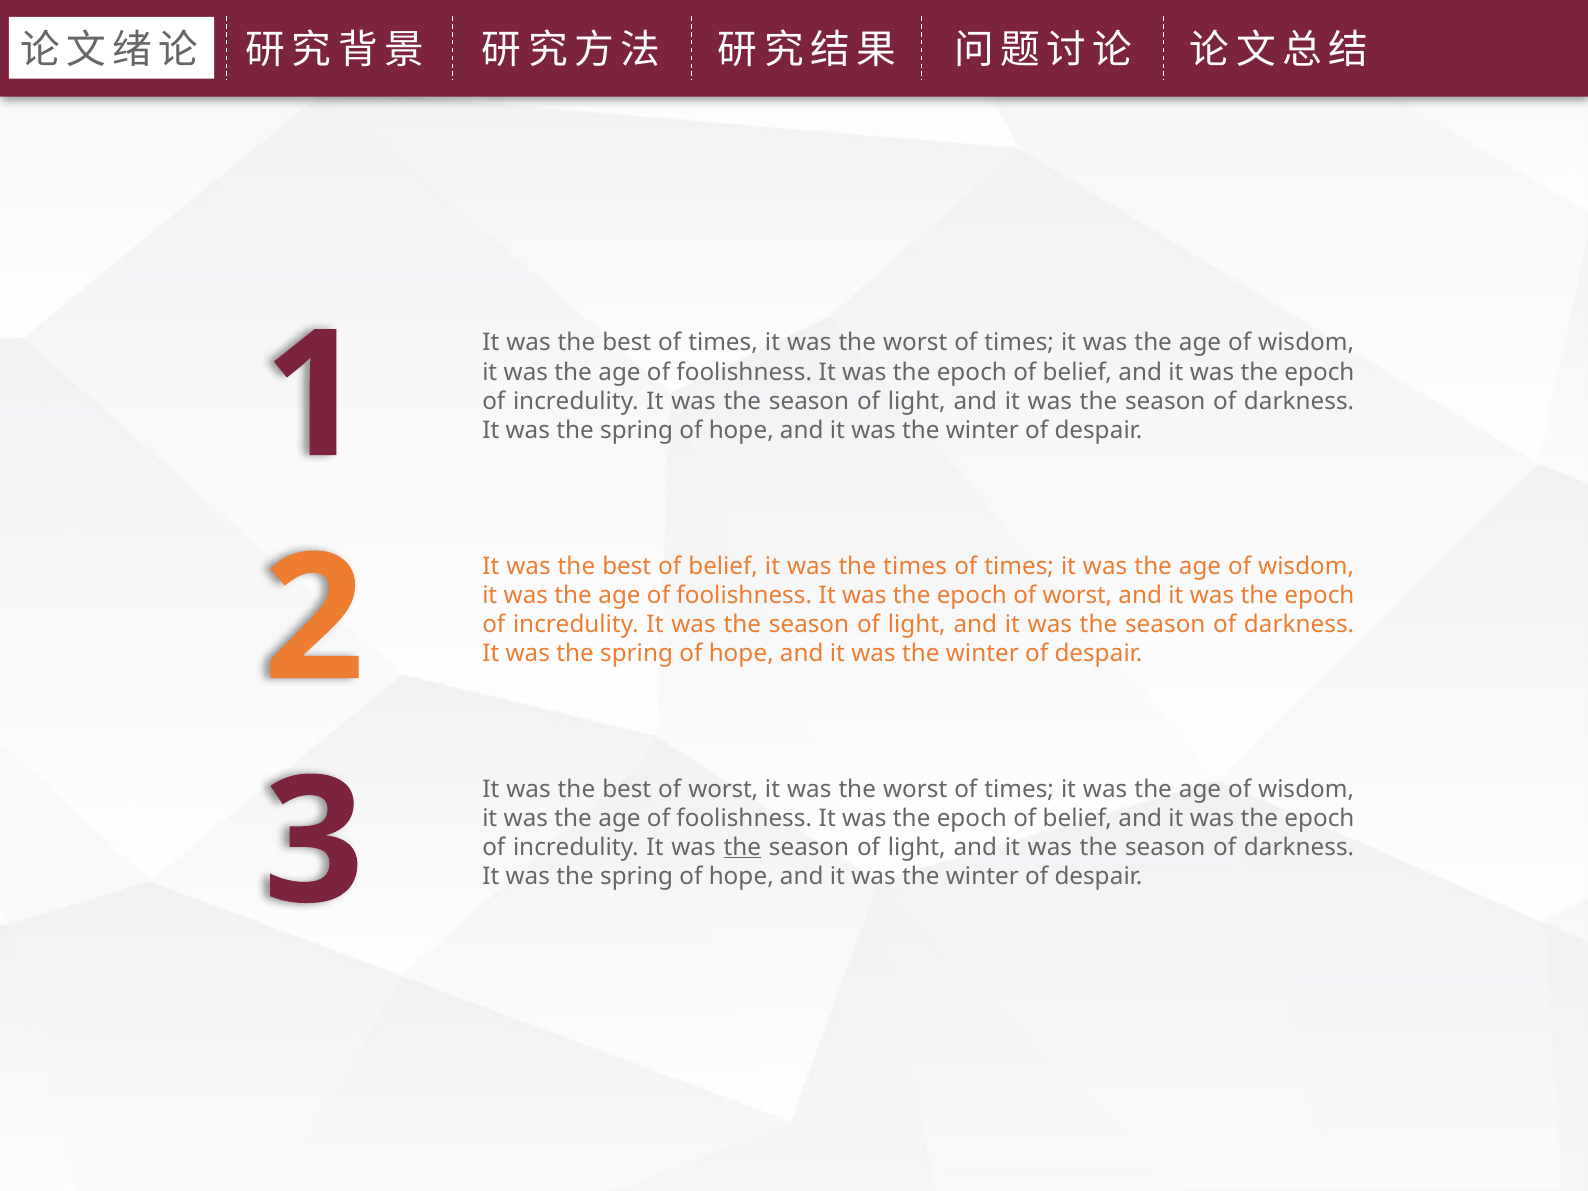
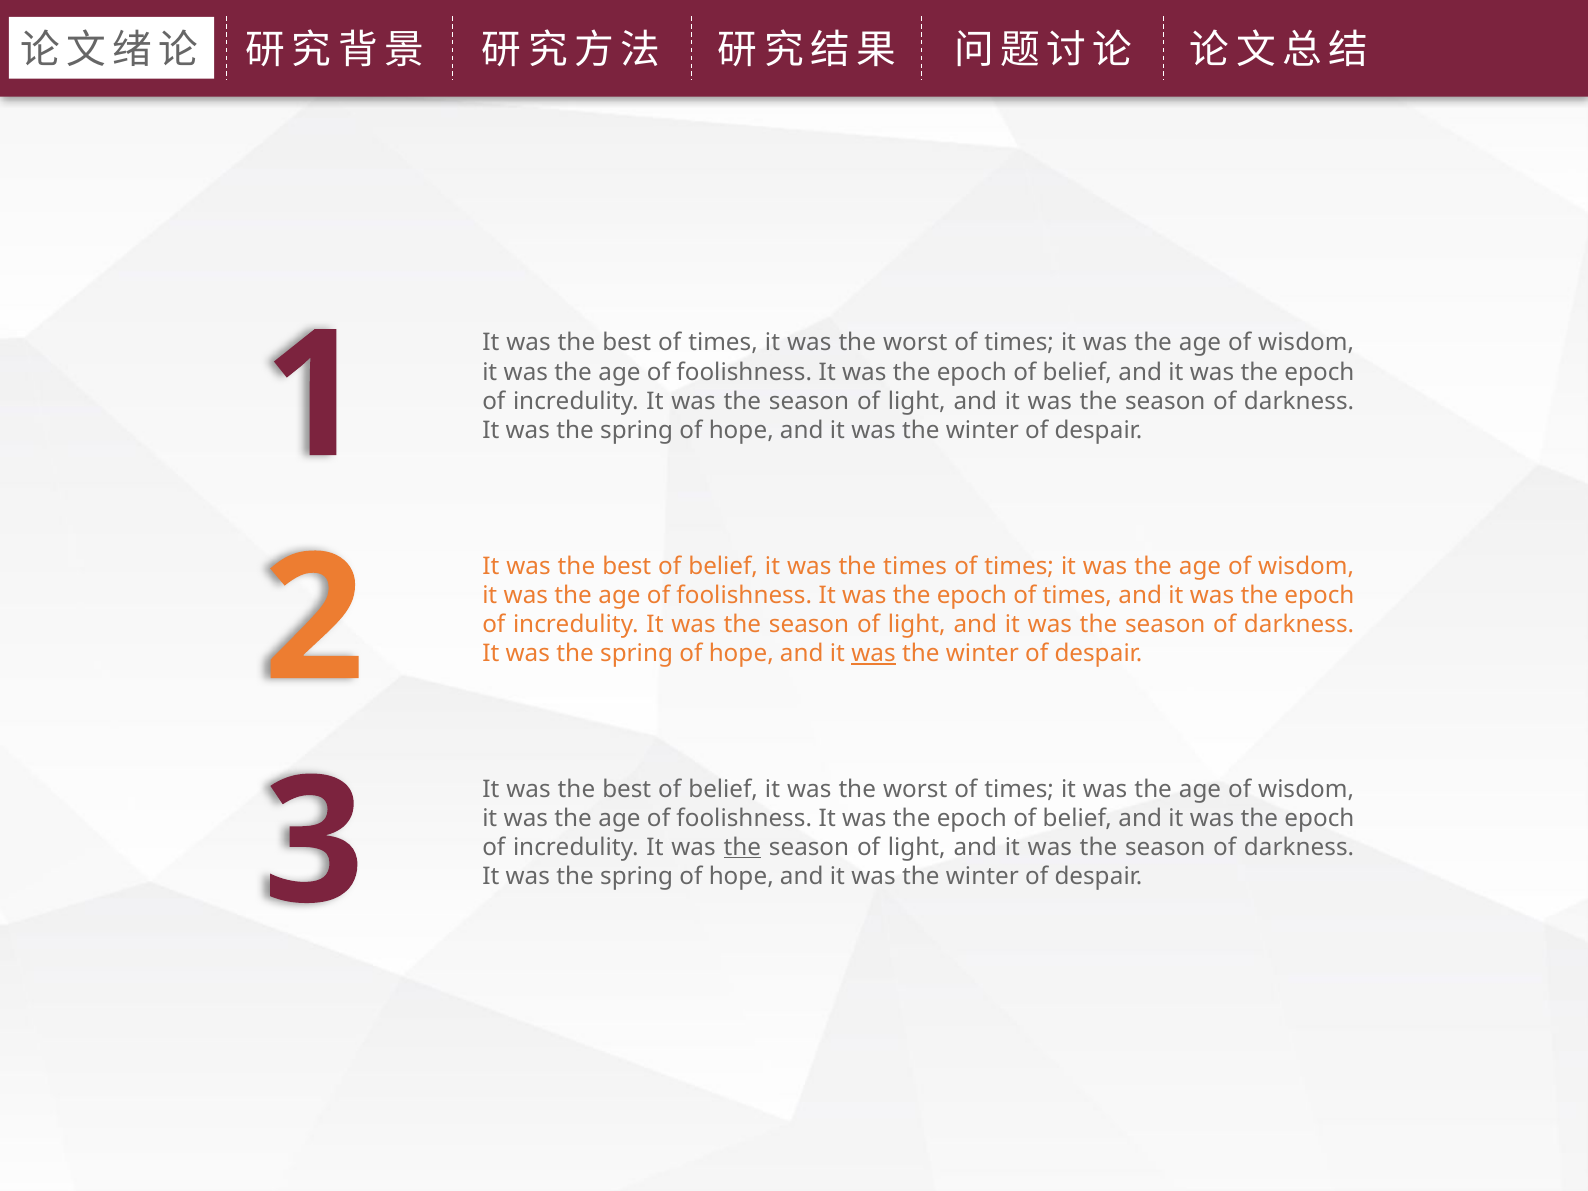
epoch of worst: worst -> times
was at (873, 653) underline: none -> present
worst at (723, 789): worst -> belief
